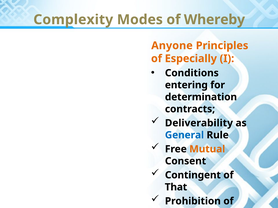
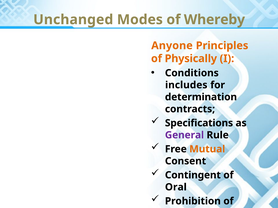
Complexity: Complexity -> Unchanged
Especially: Especially -> Physically
entering: entering -> includes
Deliverability: Deliverability -> Specifications
General colour: blue -> purple
That: That -> Oral
